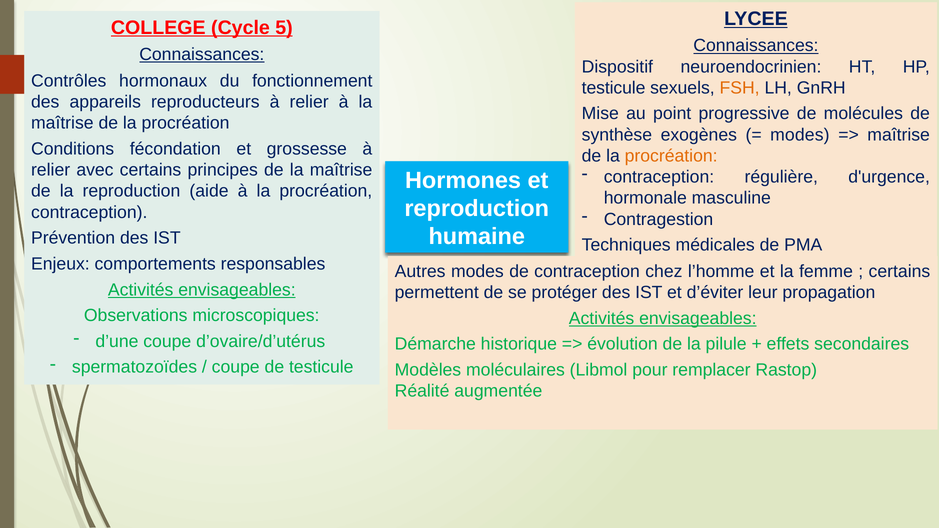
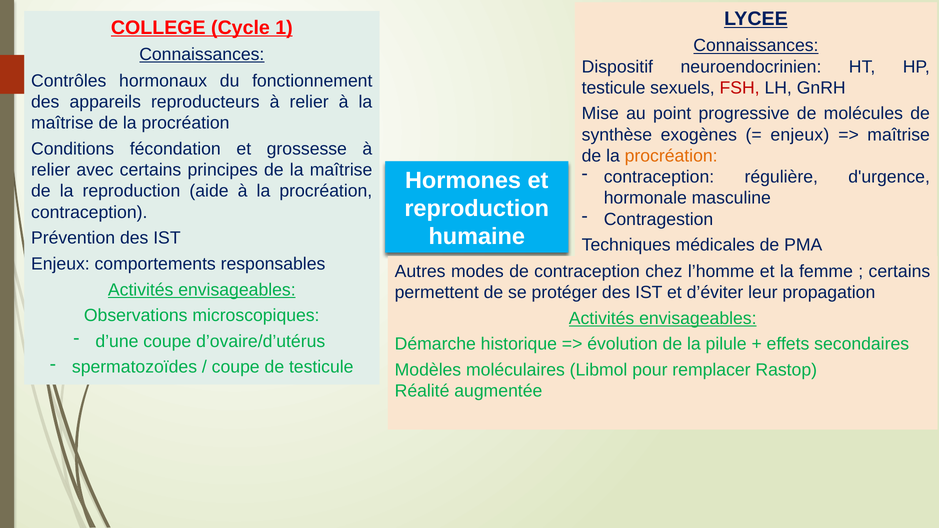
5: 5 -> 1
FSH colour: orange -> red
modes at (800, 135): modes -> enjeux
